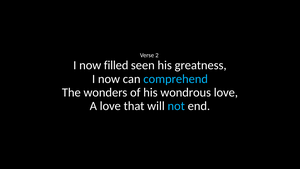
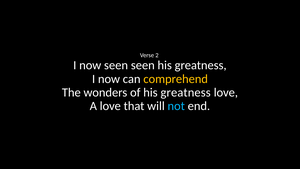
now filled: filled -> seen
comprehend colour: light blue -> yellow
of his wondrous: wondrous -> greatness
